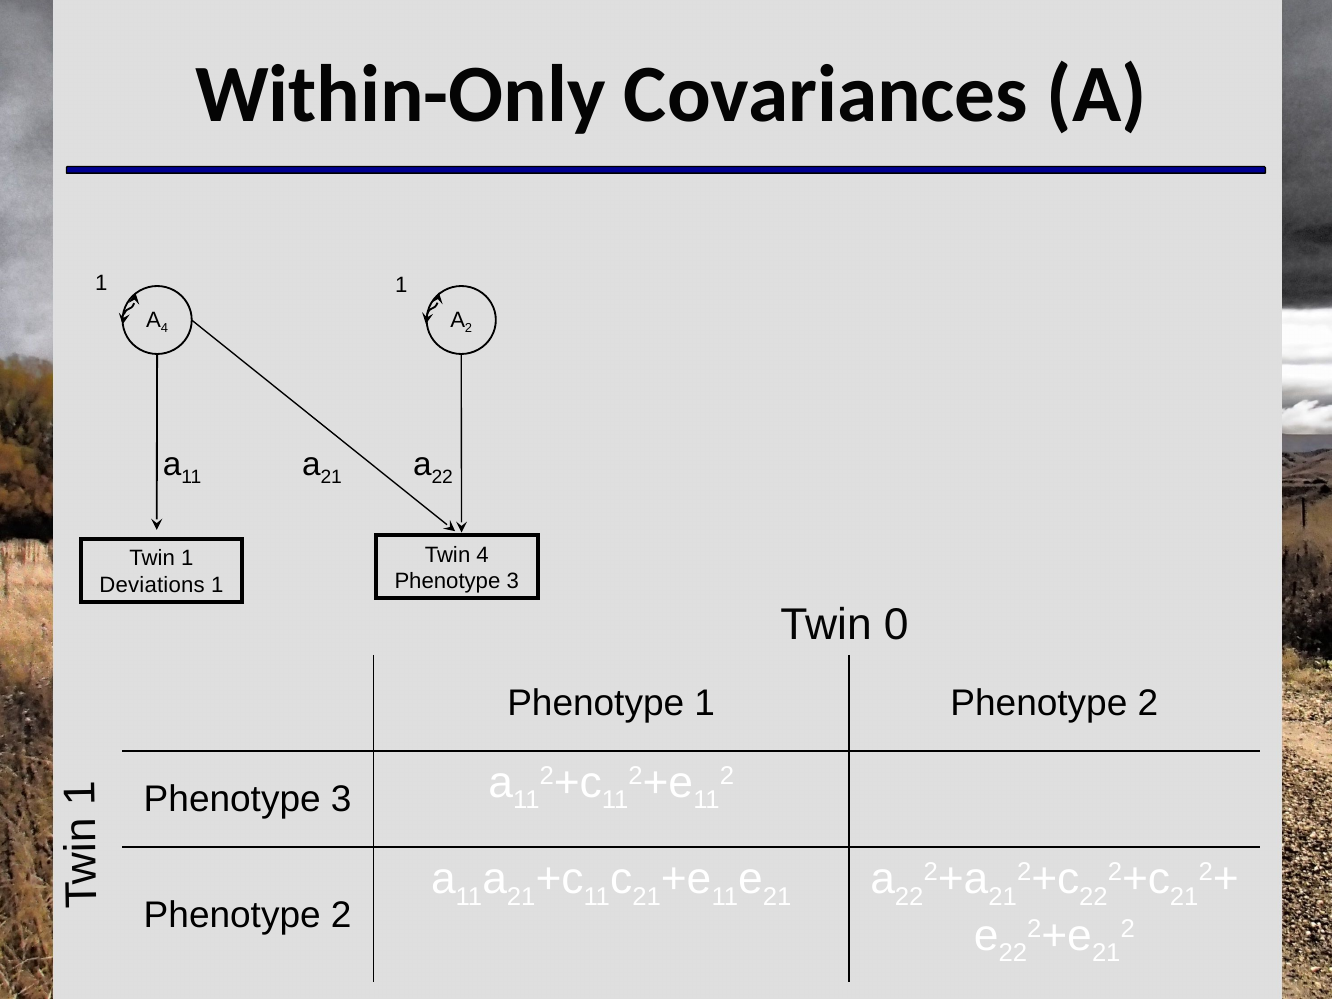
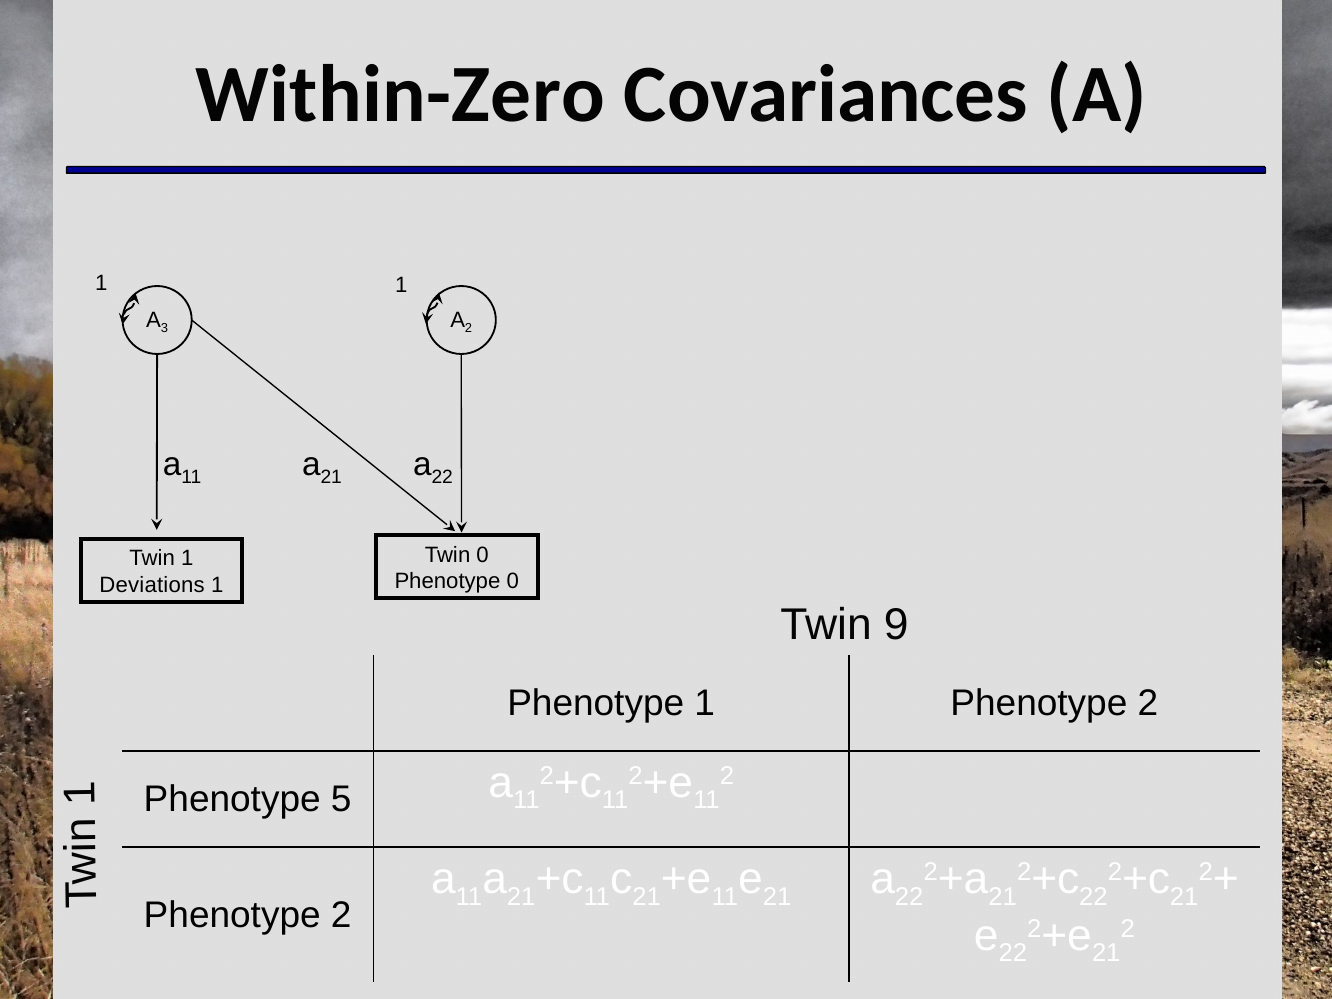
Within-Only: Within-Only -> Within-Zero
A 4: 4 -> 3
Twin 4: 4 -> 0
3 at (513, 581): 3 -> 0
0: 0 -> 9
3 at (341, 800): 3 -> 5
